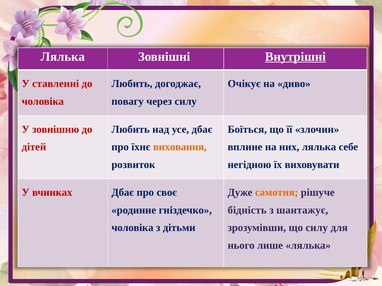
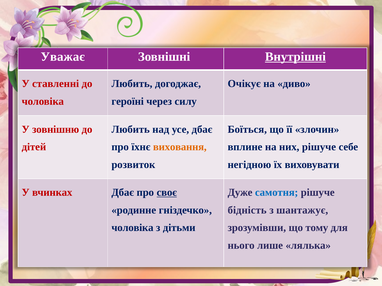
Лялька at (63, 57): Лялька -> Уважає
повагу: повагу -> героїні
них лялька: лялька -> рішуче
своє underline: none -> present
самотня colour: orange -> blue
що силу: силу -> тому
